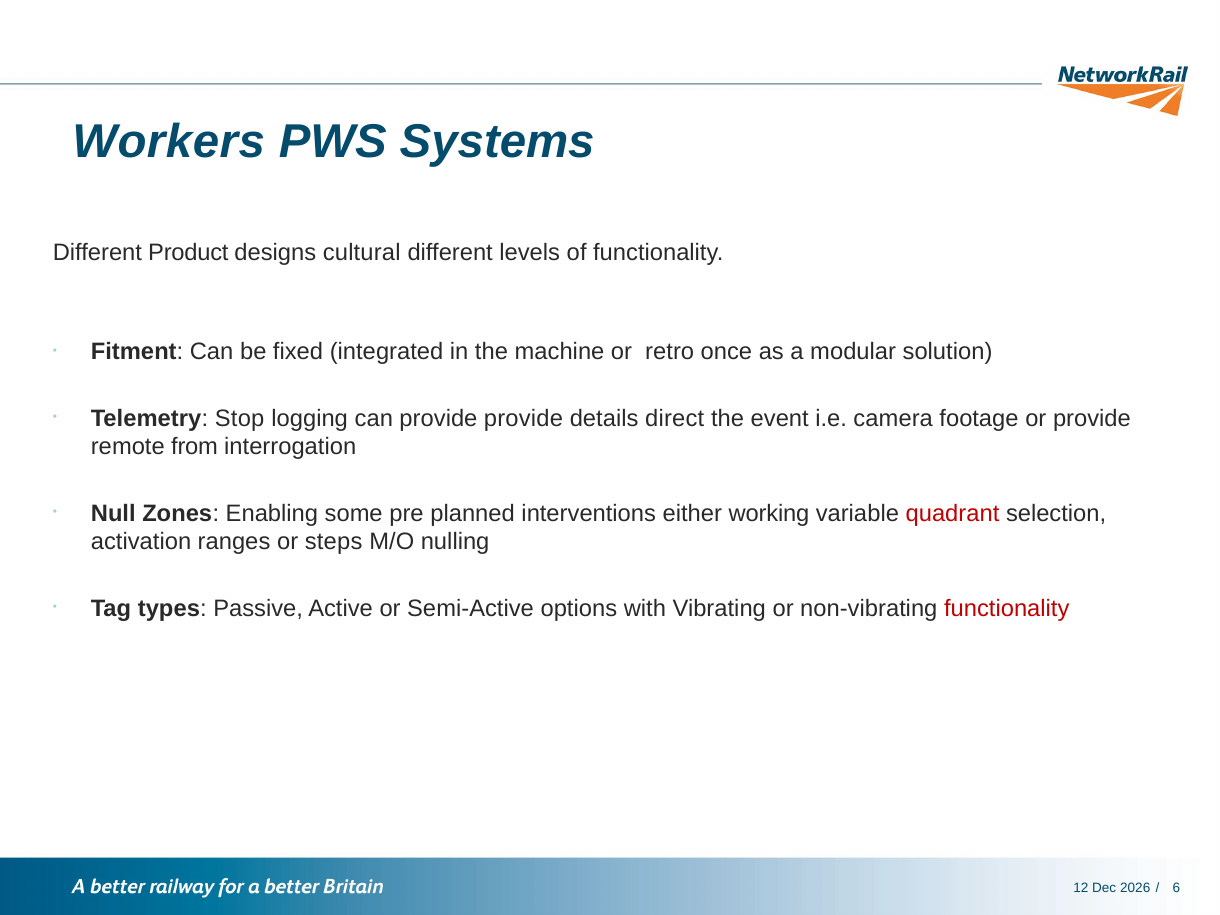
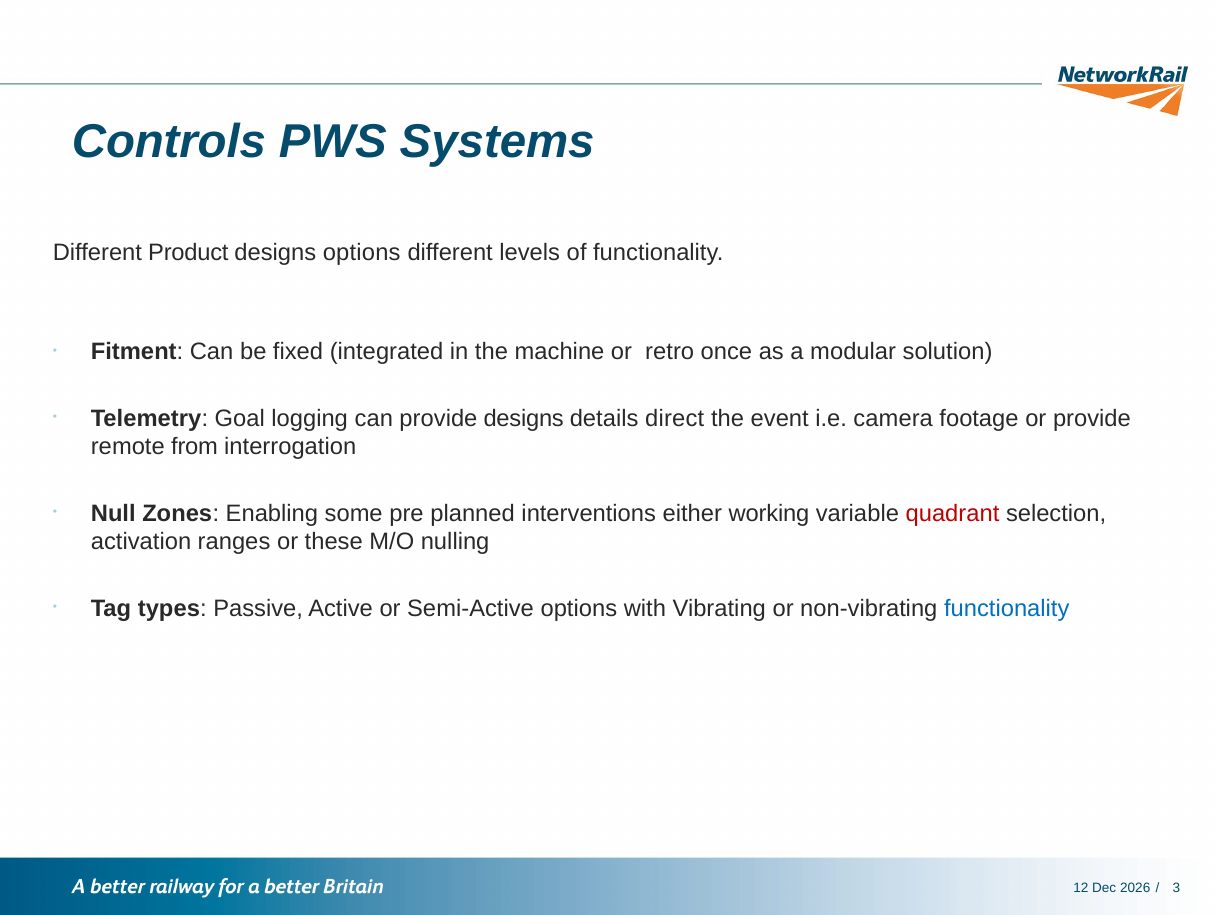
Workers: Workers -> Controls
designs cultural: cultural -> options
Stop: Stop -> Goal
provide provide: provide -> designs
steps: steps -> these
functionality at (1007, 609) colour: red -> blue
6: 6 -> 3
